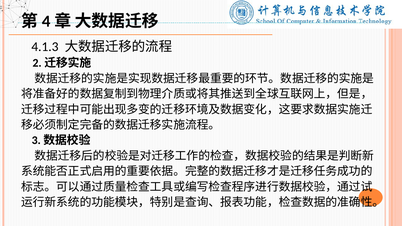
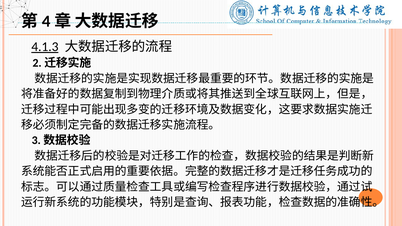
4.1.3 underline: none -> present
